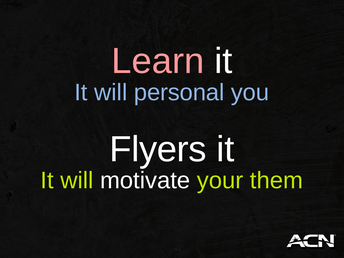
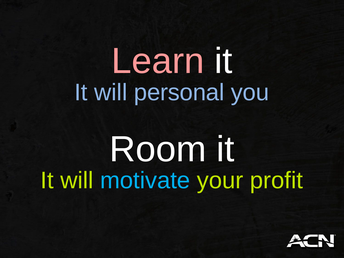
Flyers: Flyers -> Room
motivate colour: white -> light blue
them: them -> profit
